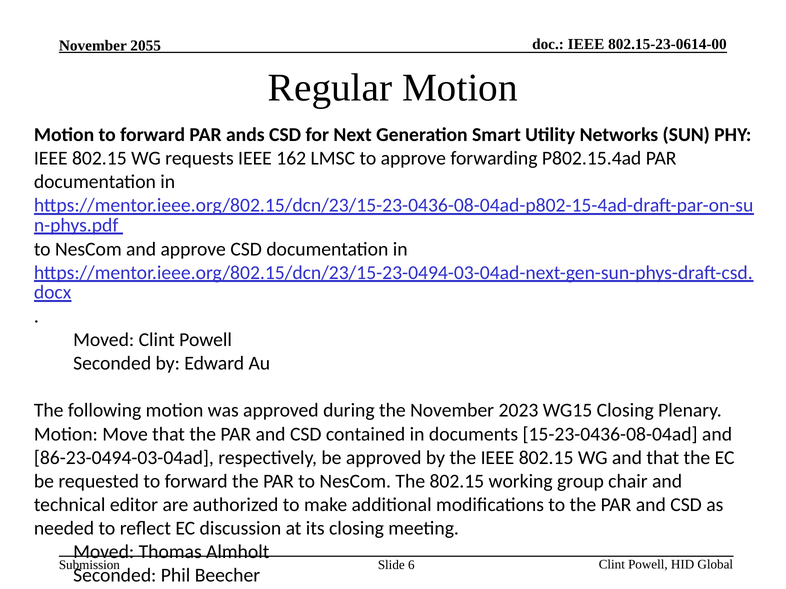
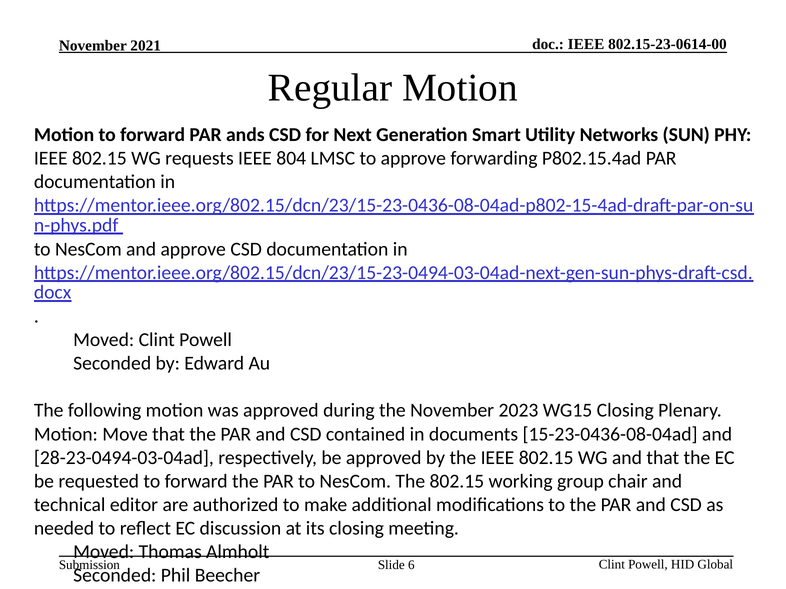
2055: 2055 -> 2021
162: 162 -> 804
86-23-0494-03-04ad: 86-23-0494-03-04ad -> 28-23-0494-03-04ad
